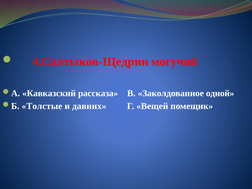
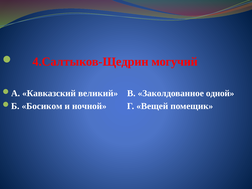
рассказа: рассказа -> великий
Толстые: Толстые -> Босиком
давних: давних -> ночной
